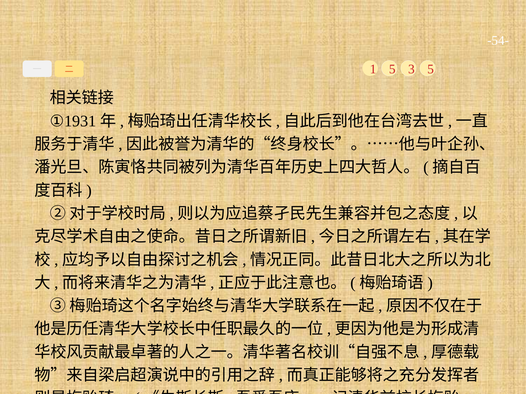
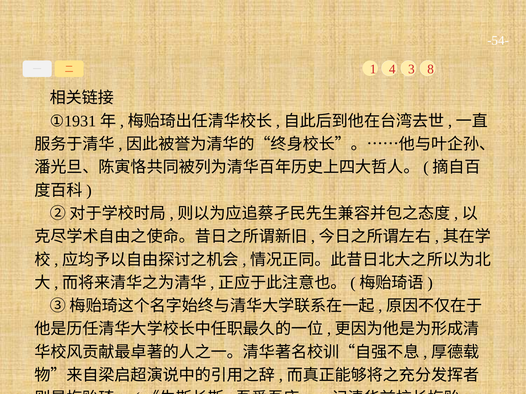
1 5: 5 -> 4
3 5: 5 -> 8
